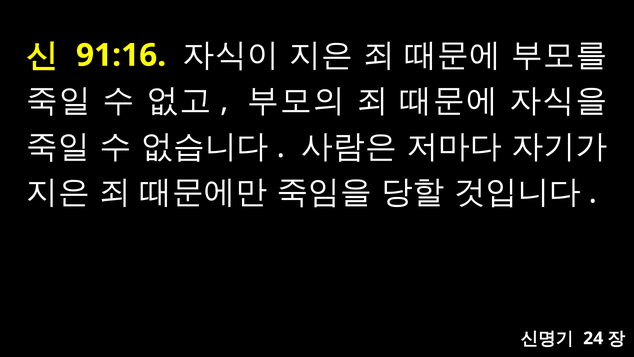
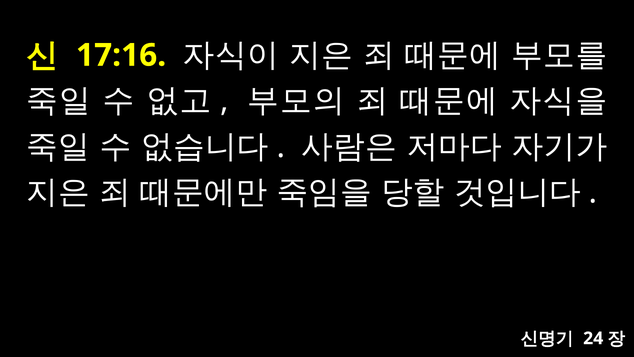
91:16: 91:16 -> 17:16
